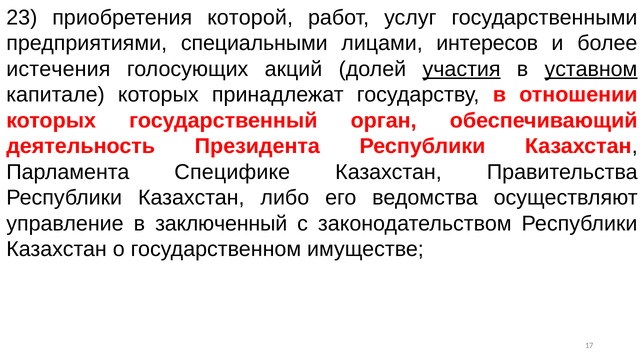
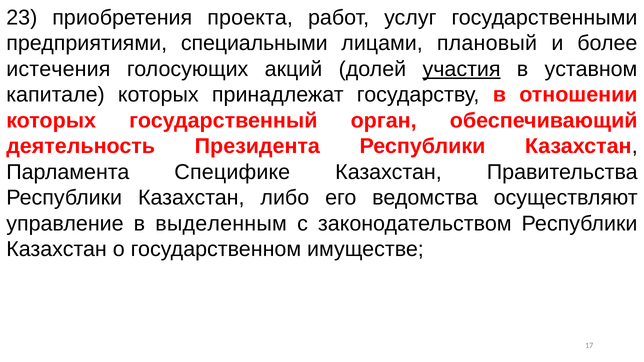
которой: которой -> проекта
интересов: интересов -> плановый
уставном underline: present -> none
заключенный: заключенный -> выделенным
